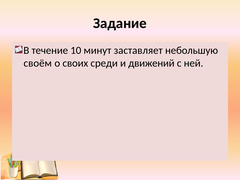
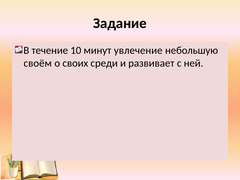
заставляет: заставляет -> увлечение
движений: движений -> развивает
